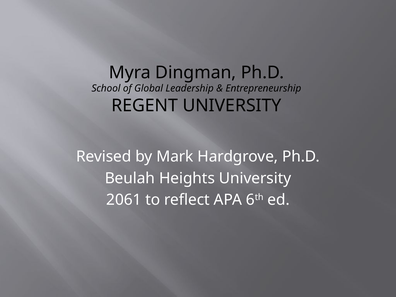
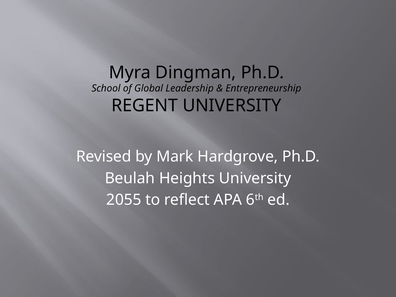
2061: 2061 -> 2055
